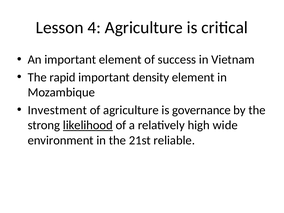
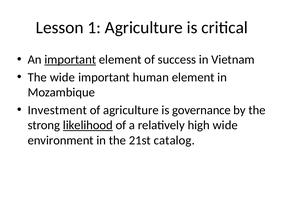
4: 4 -> 1
important at (70, 60) underline: none -> present
The rapid: rapid -> wide
density: density -> human
reliable: reliable -> catalog
